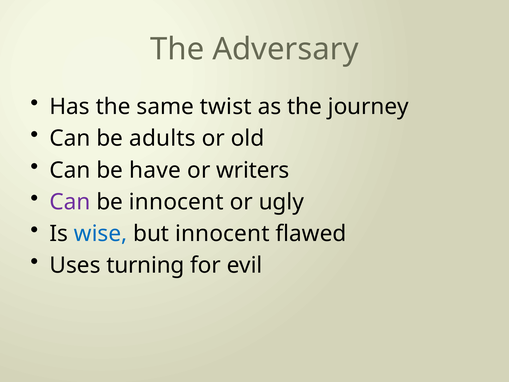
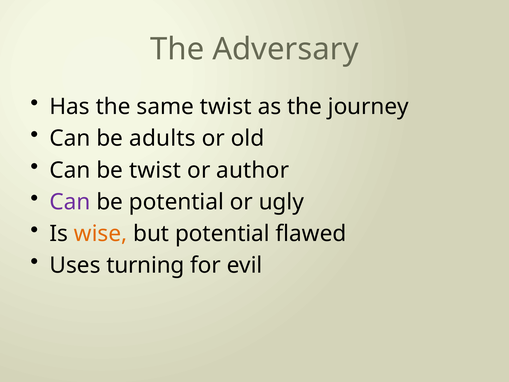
be have: have -> twist
writers: writers -> author
be innocent: innocent -> potential
wise colour: blue -> orange
but innocent: innocent -> potential
